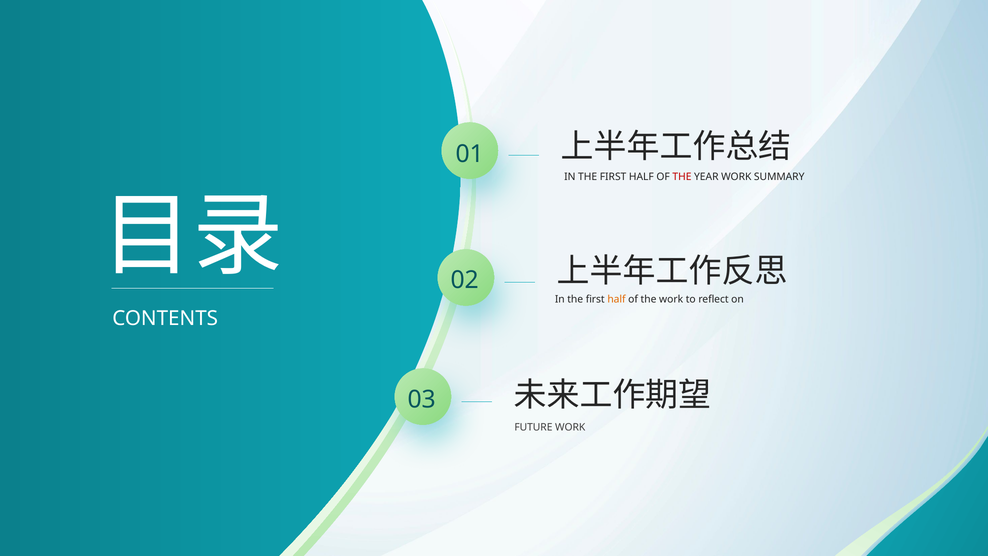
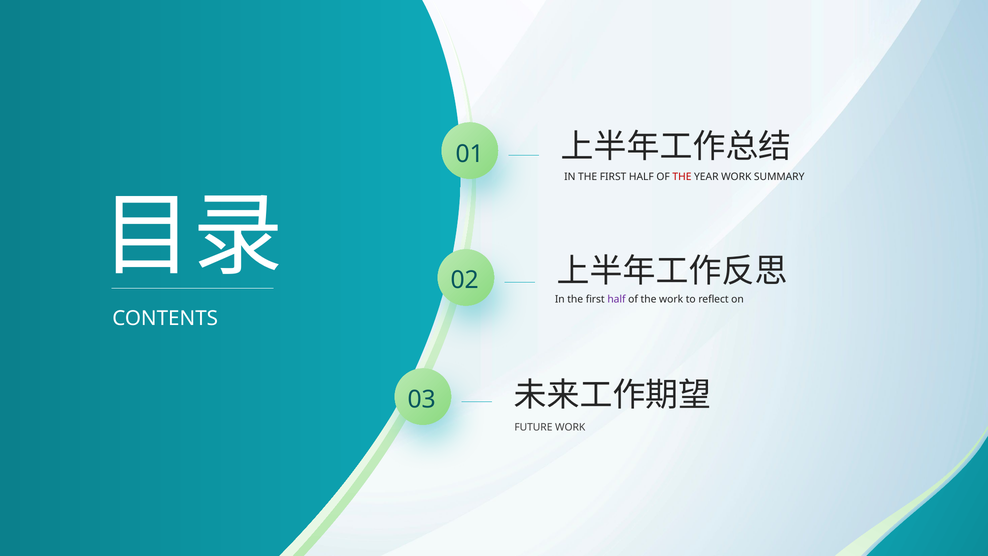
half at (617, 299) colour: orange -> purple
